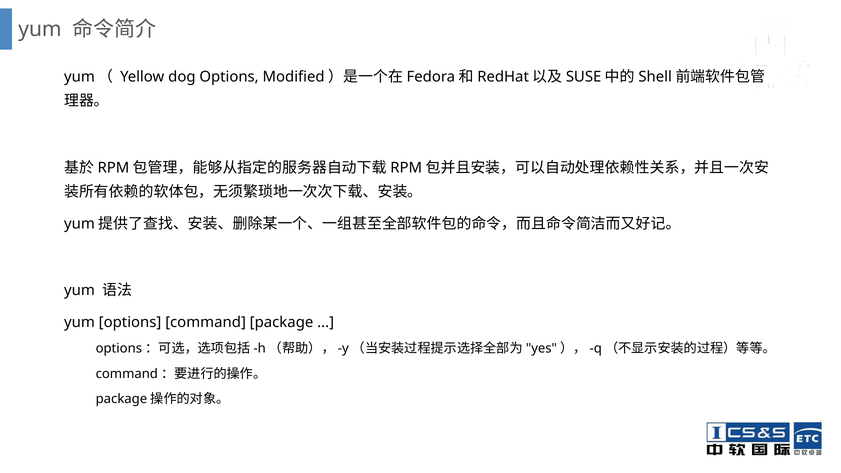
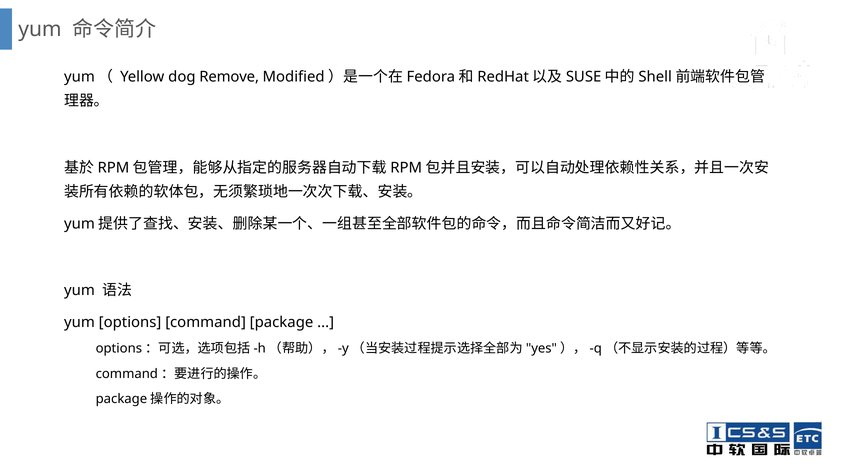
dog Options: Options -> Remove
